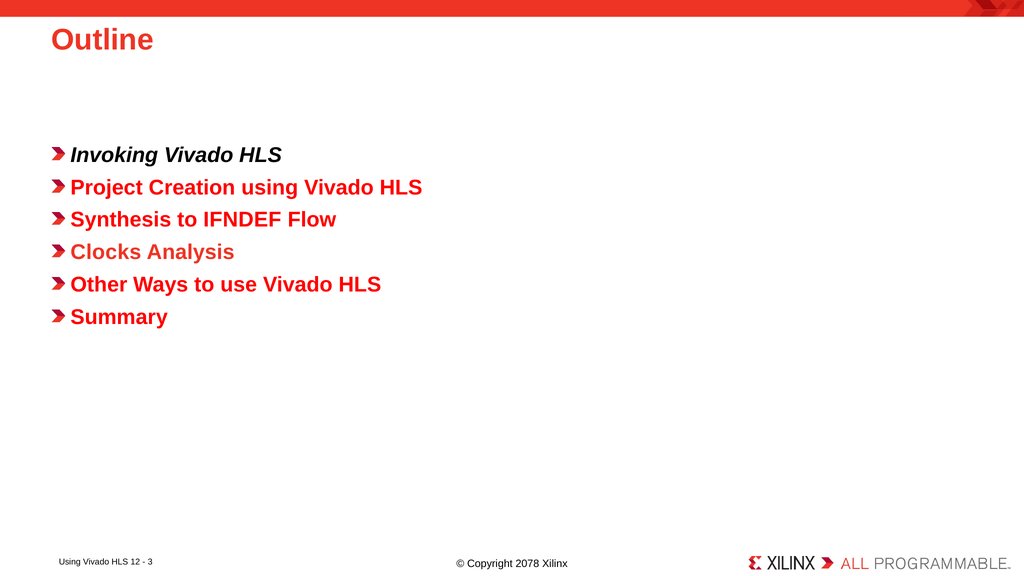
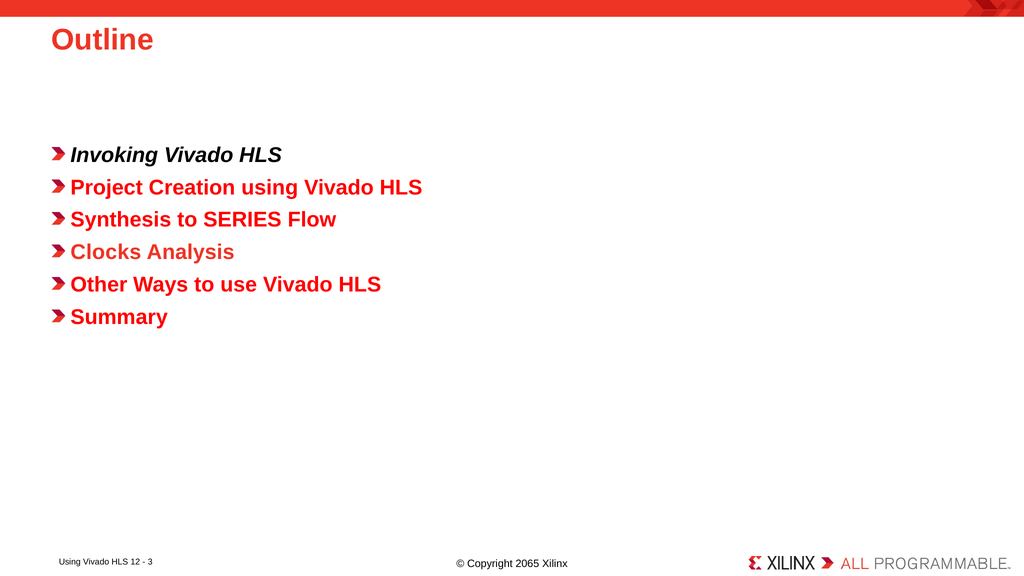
IFNDEF: IFNDEF -> SERIES
2078: 2078 -> 2065
